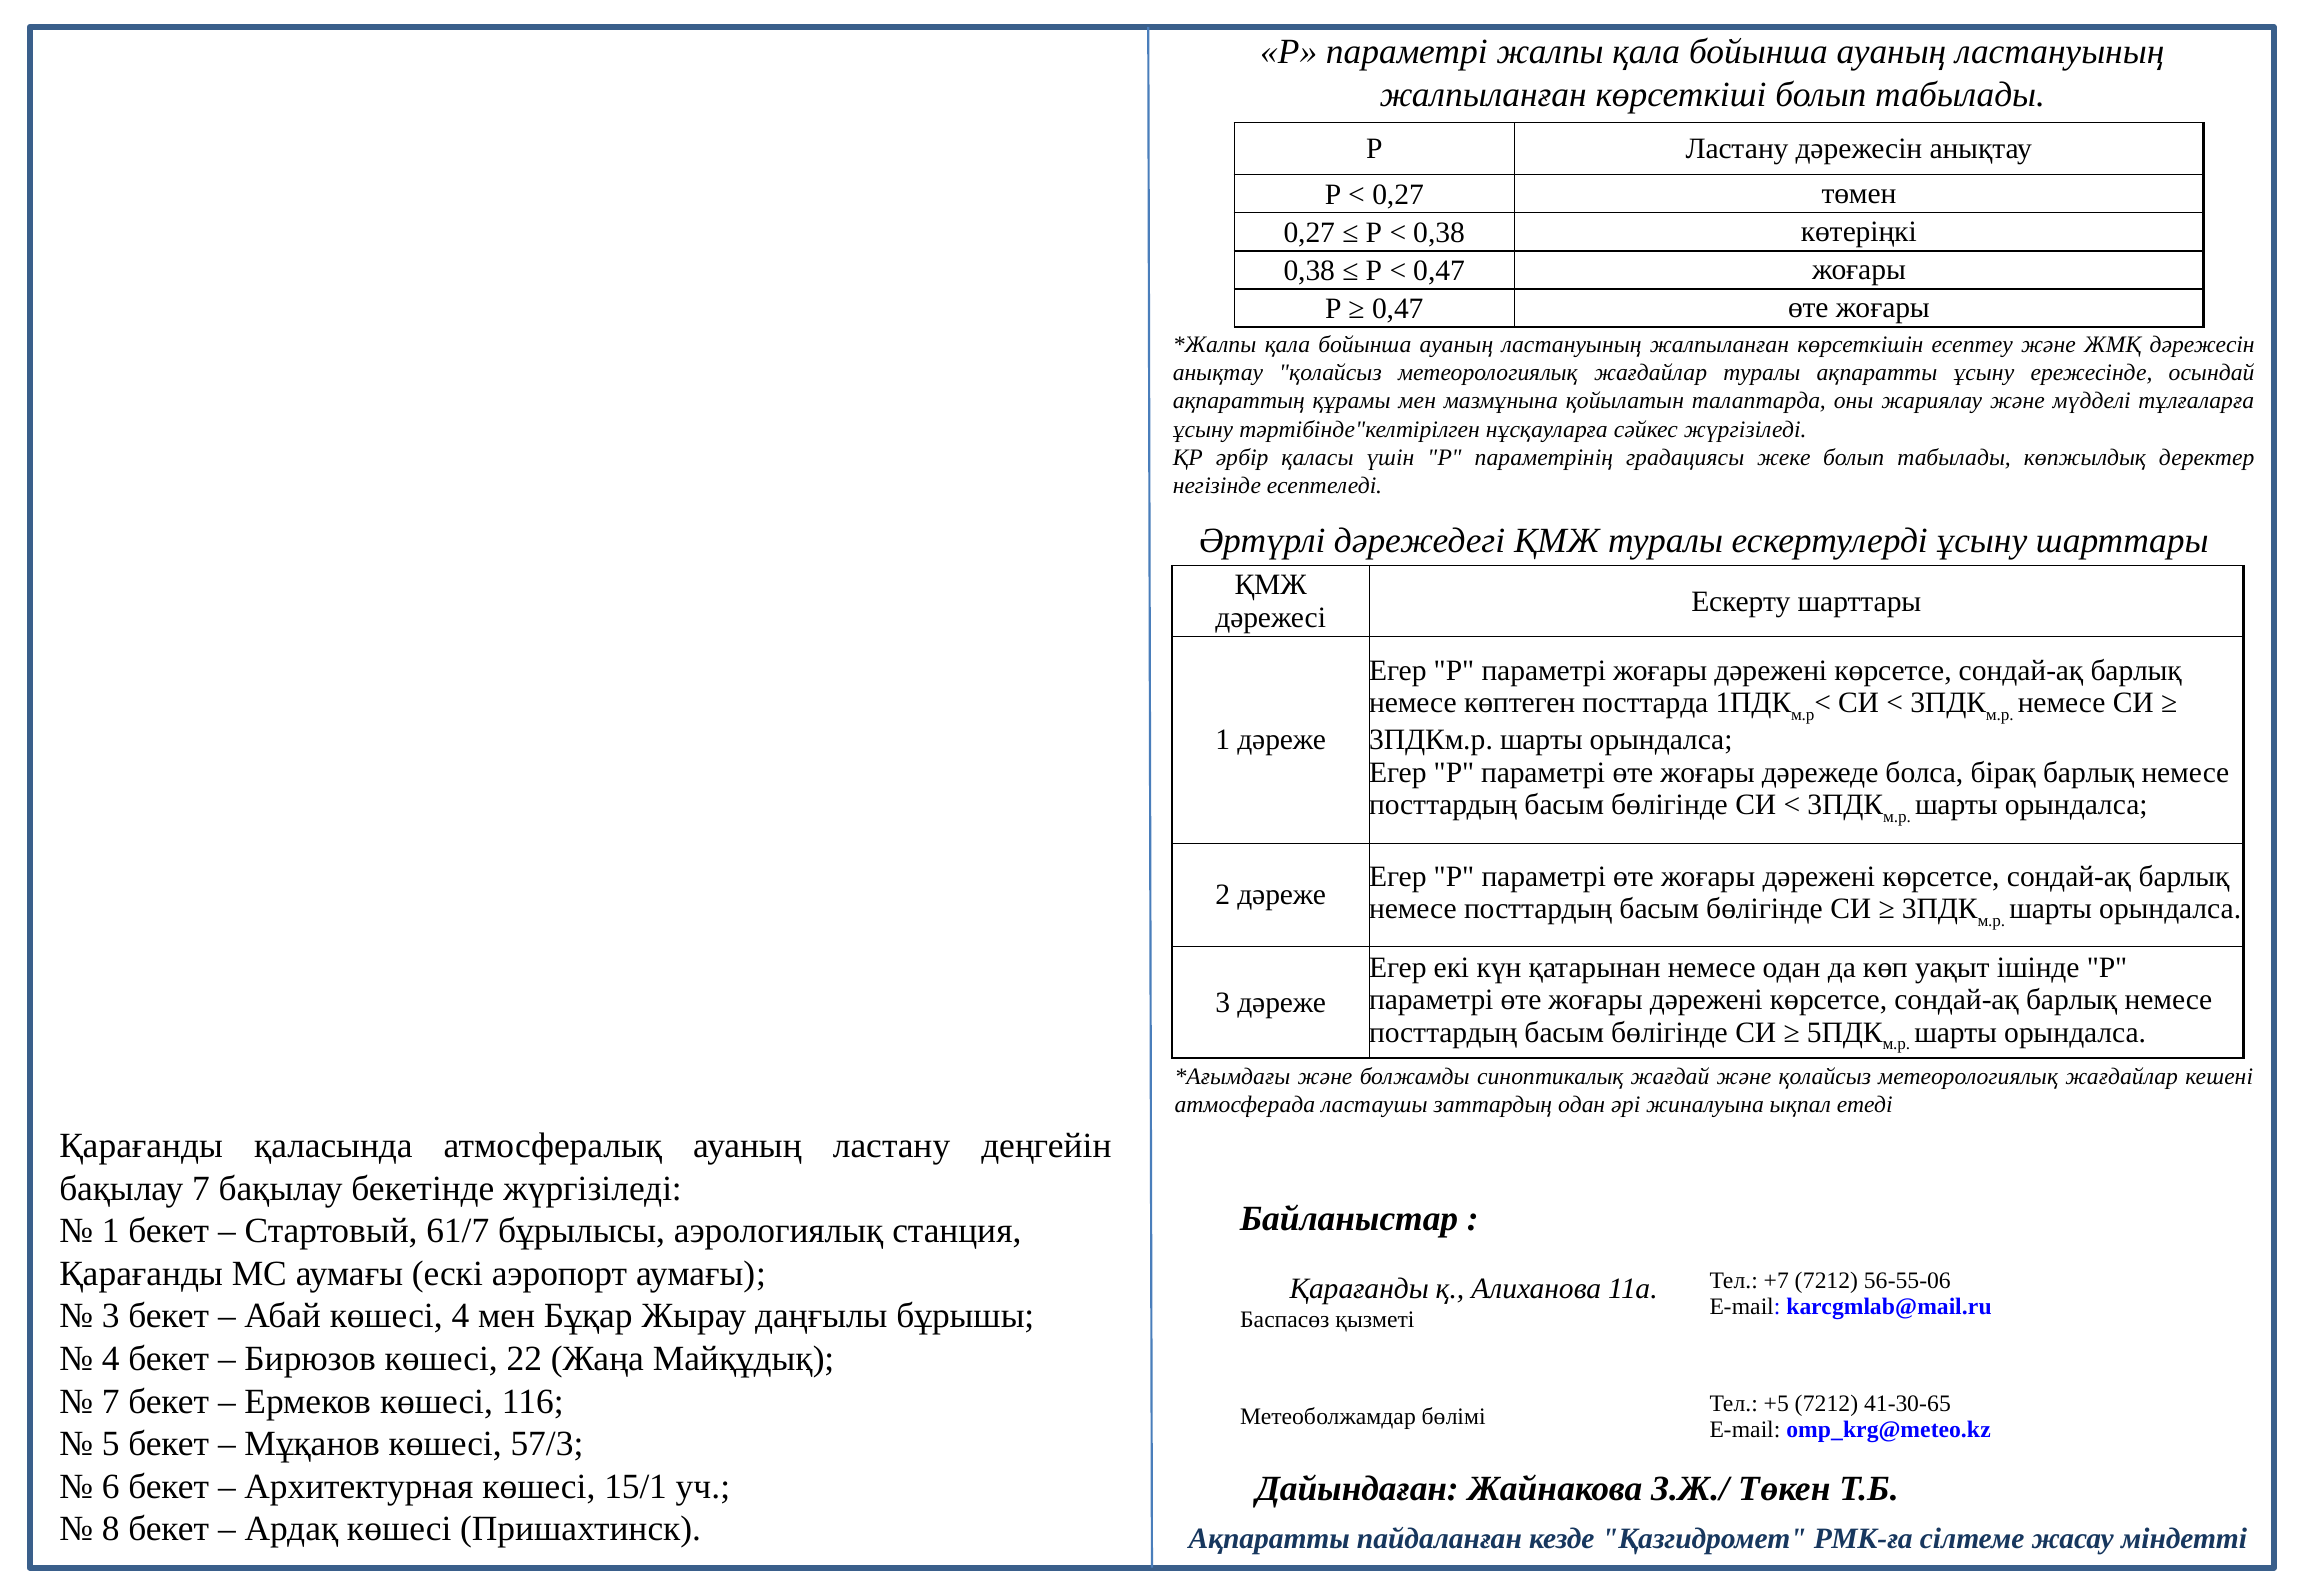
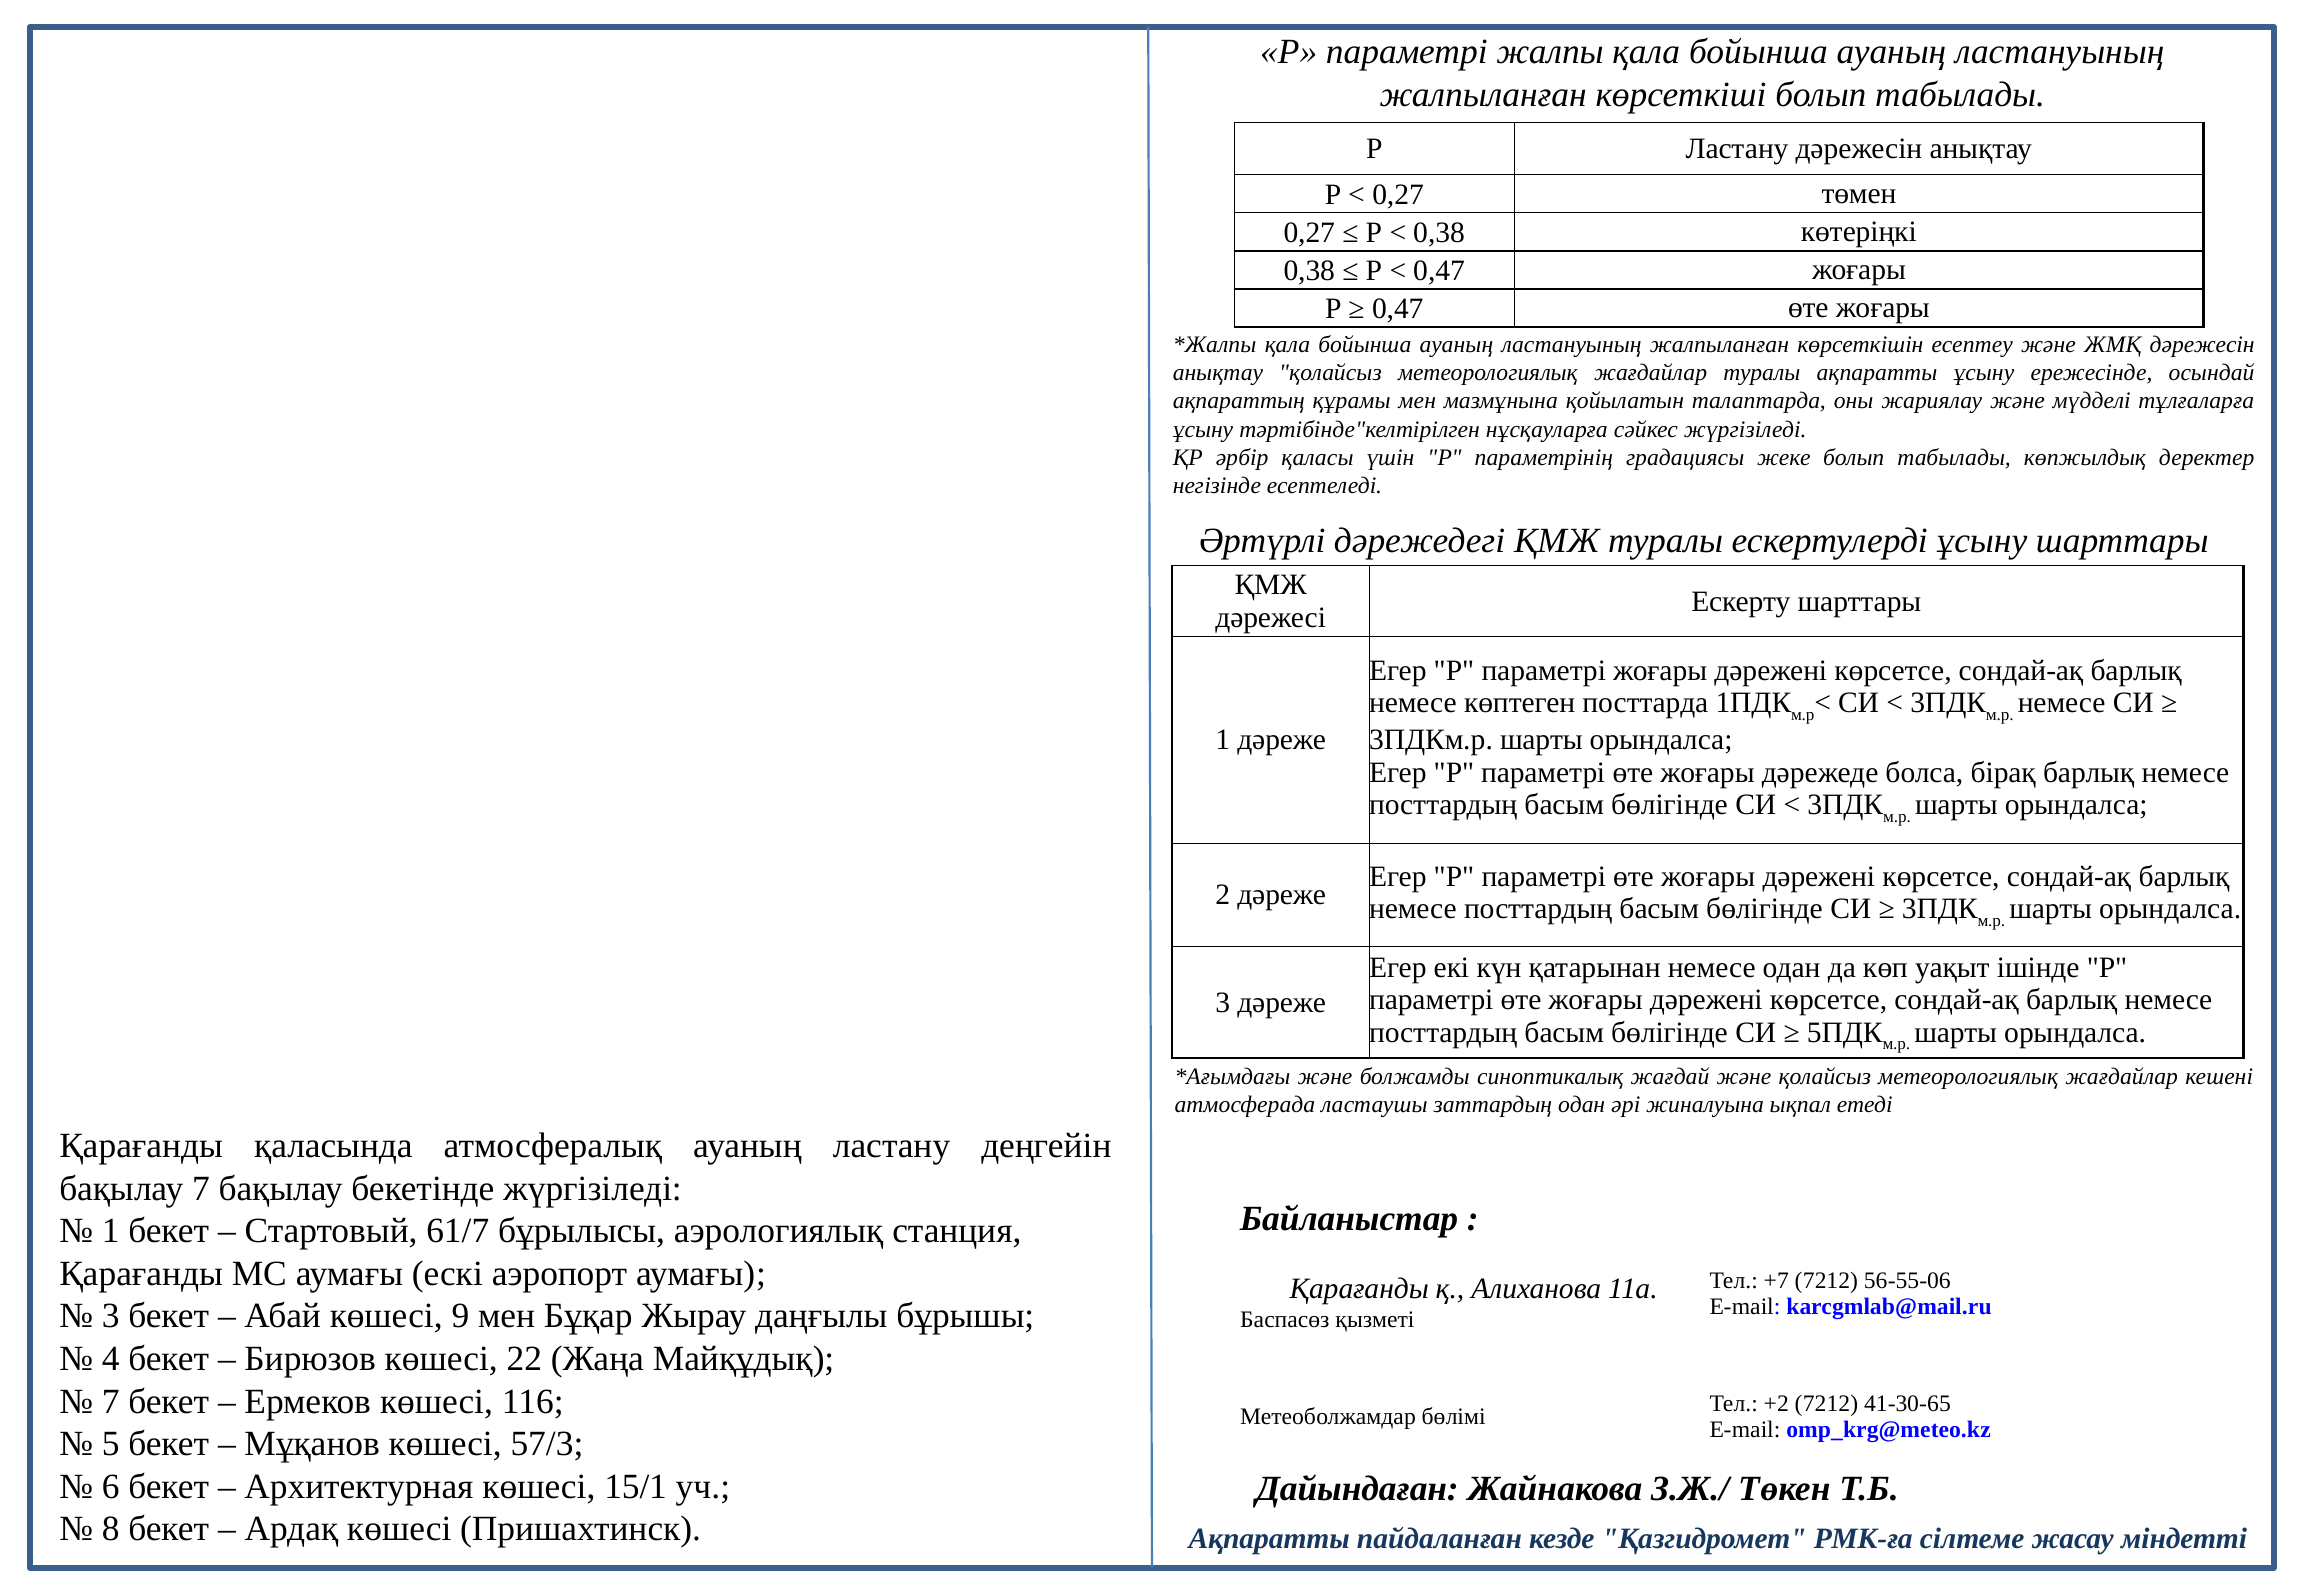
көшесі 4: 4 -> 9
+5: +5 -> +2
